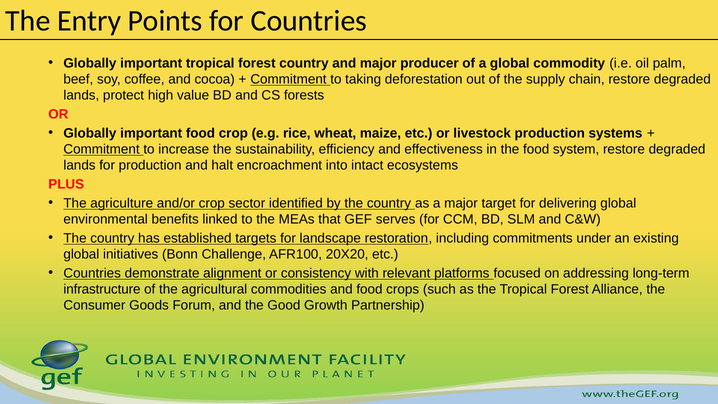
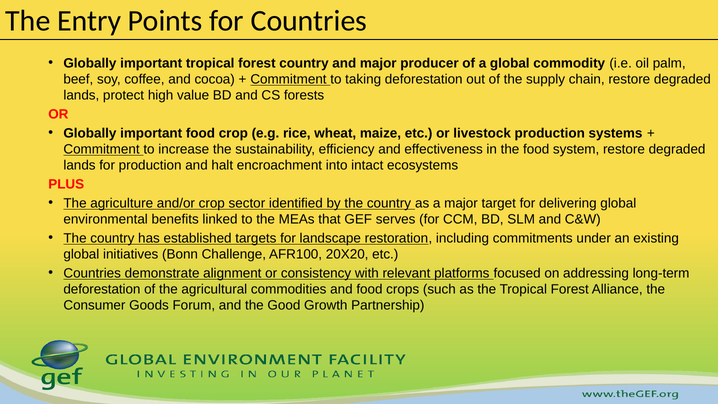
infrastructure at (102, 289): infrastructure -> deforestation
